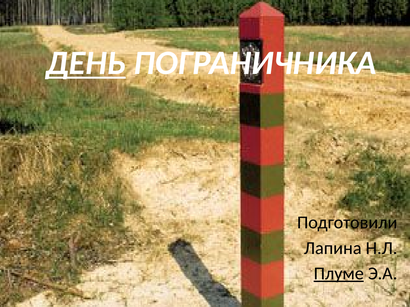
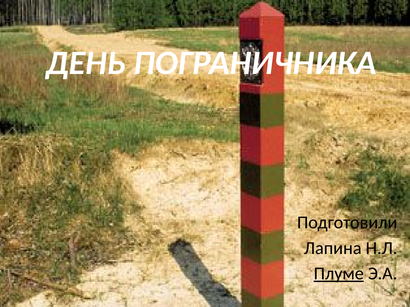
ДЕНЬ underline: present -> none
